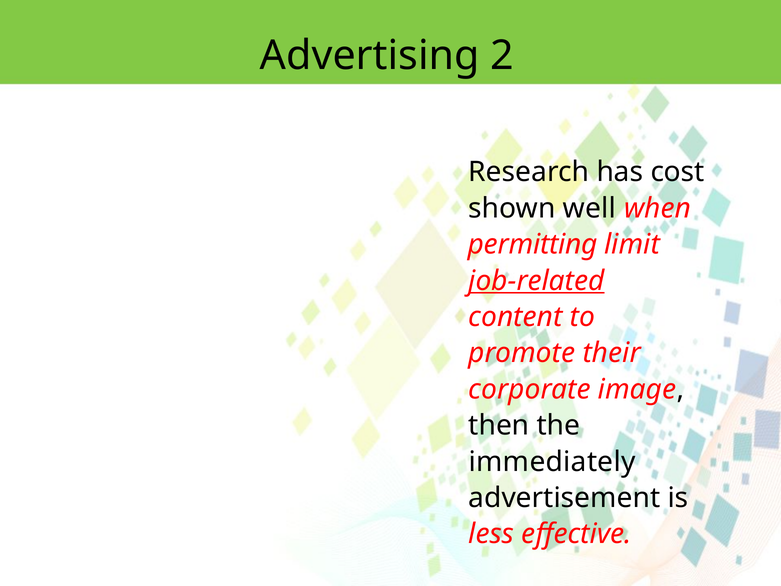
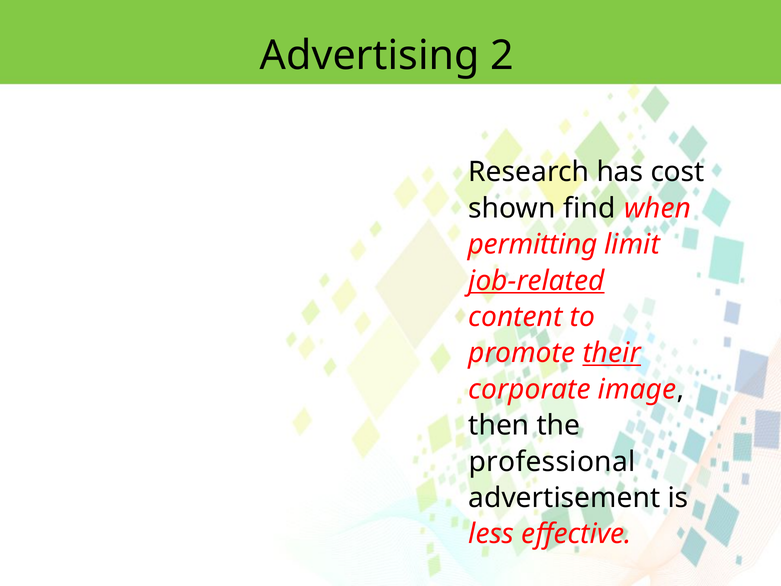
well: well -> find
their underline: none -> present
immediately: immediately -> professional
